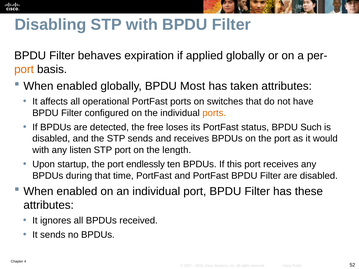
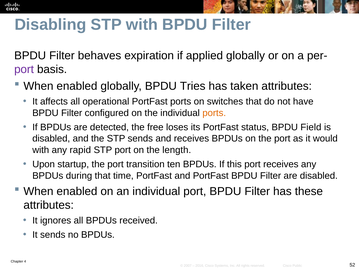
port at (24, 70) colour: orange -> purple
Most: Most -> Tries
Such: Such -> Field
listen: listen -> rapid
endlessly: endlessly -> transition
